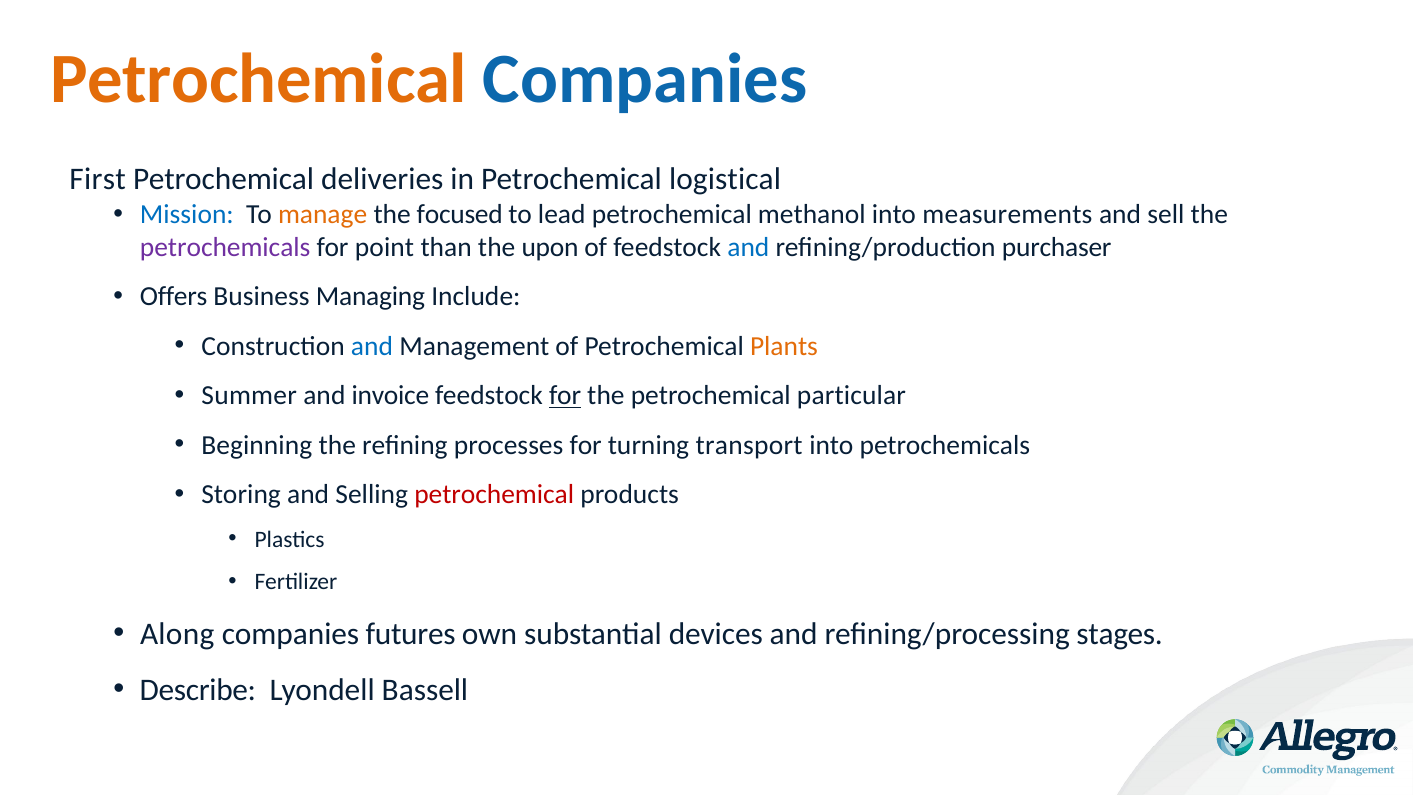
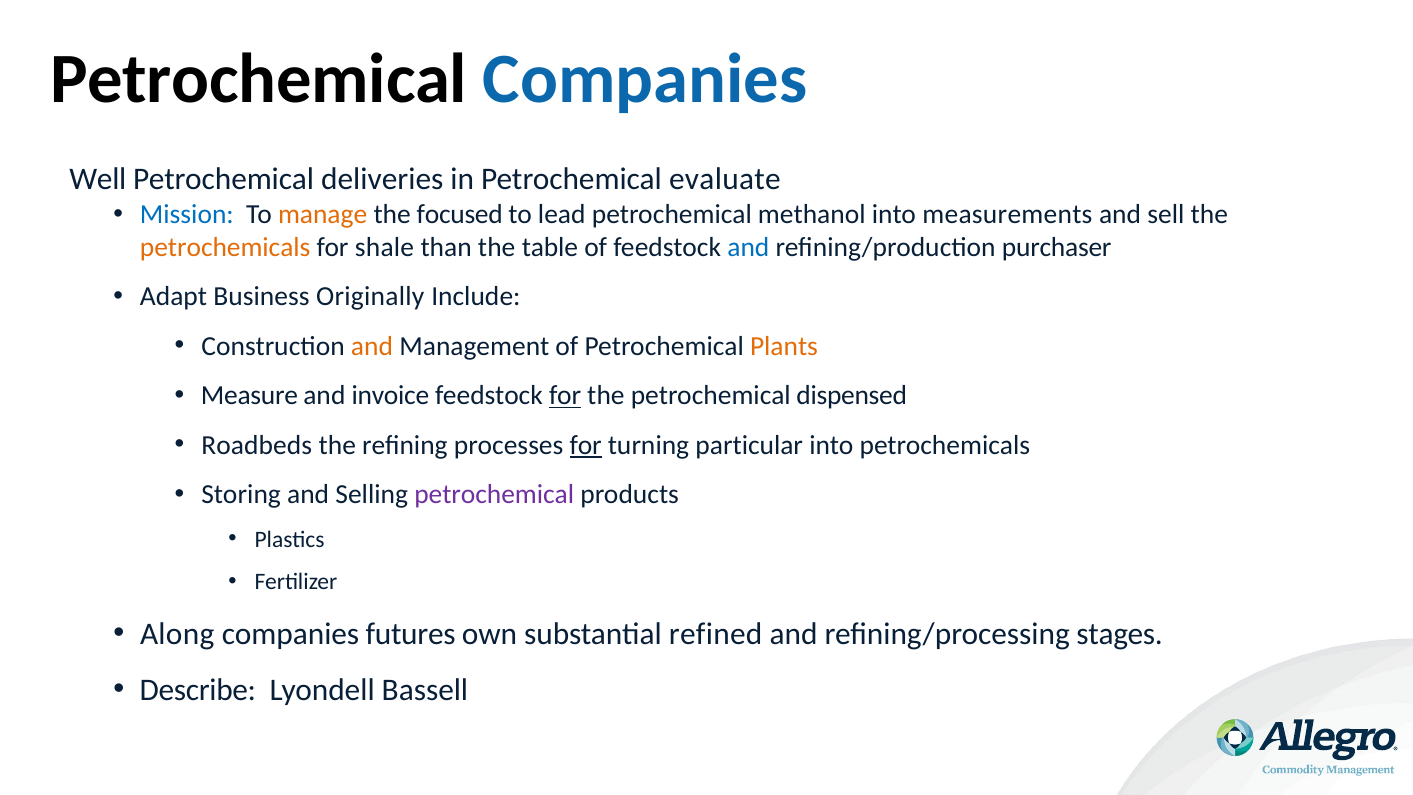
Petrochemical at (259, 79) colour: orange -> black
First: First -> Well
logistical: logistical -> evaluate
petrochemicals at (225, 247) colour: purple -> orange
point: point -> shale
upon: upon -> table
Offers: Offers -> Adapt
Managing: Managing -> Originally
and at (372, 346) colour: blue -> orange
Summer: Summer -> Measure
particular: particular -> dispensed
Beginning: Beginning -> Roadbeds
for at (586, 445) underline: none -> present
transport: transport -> particular
petrochemical at (494, 495) colour: red -> purple
devices: devices -> refined
